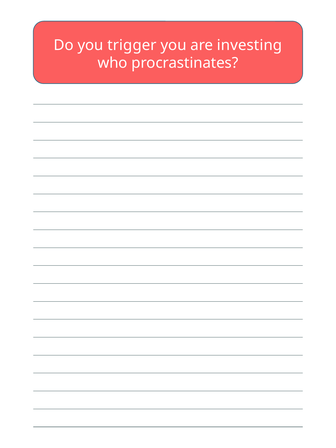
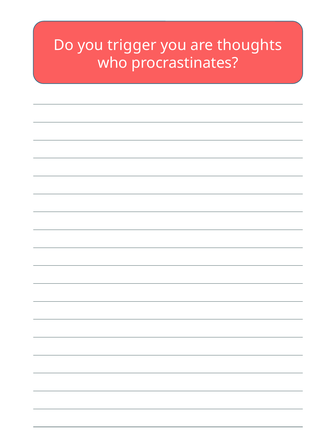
investing: investing -> thoughts
